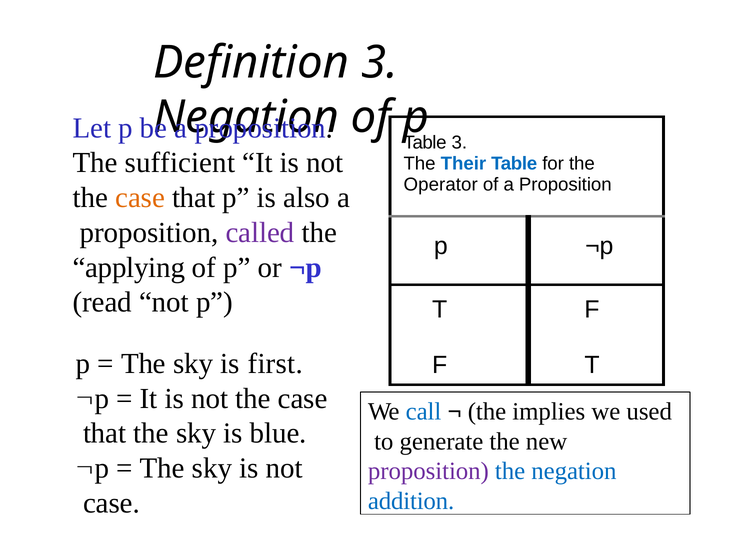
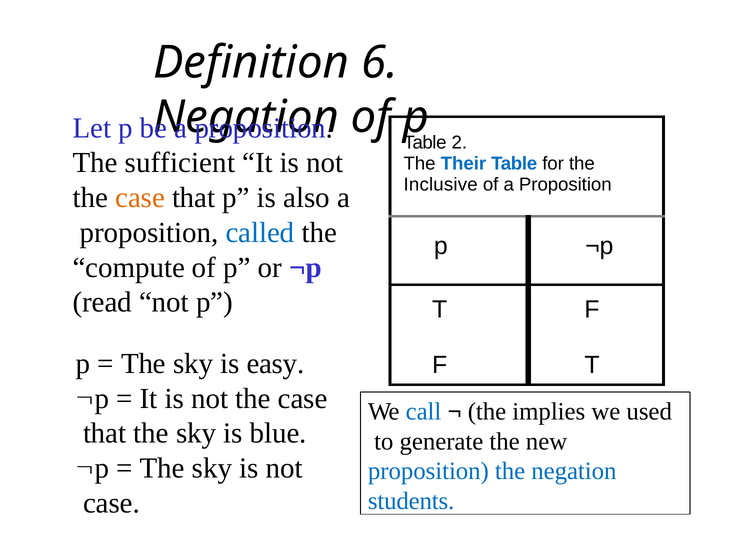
Definition 3: 3 -> 6
3 at (459, 143): 3 -> 2
Operator: Operator -> Inclusive
called colour: purple -> blue
applying: applying -> compute
first: first -> easy
proposition at (428, 471) colour: purple -> blue
addition: addition -> students
